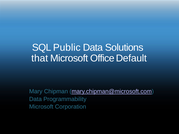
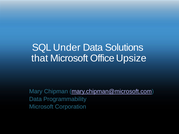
Public: Public -> Under
Default: Default -> Upsize
